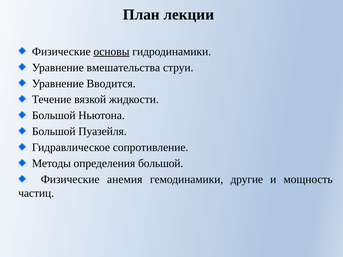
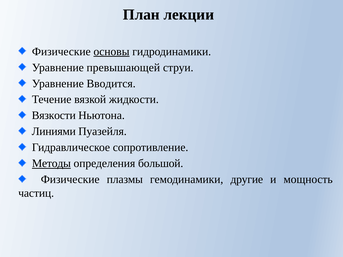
вмешательства: вмешательства -> превышающей
Большой at (54, 116): Большой -> Вязкости
Большой at (54, 132): Большой -> Линиями
Методы underline: none -> present
анемия: анемия -> плазмы
